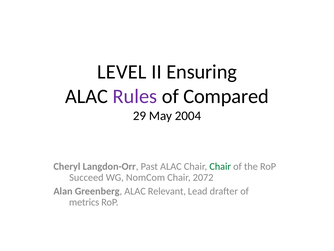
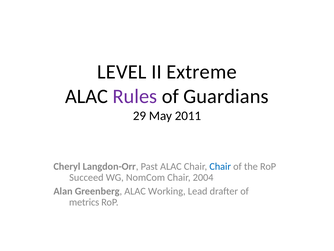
Ensuring: Ensuring -> Extreme
Compared: Compared -> Guardians
2004: 2004 -> 2011
Chair at (220, 166) colour: green -> blue
2072: 2072 -> 2004
Relevant: Relevant -> Working
